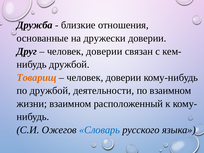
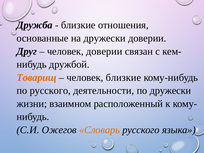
доверии at (123, 77): доверии -> близкие
по дружбой: дружбой -> русского
по взаимном: взаимном -> дружески
Словарь colour: blue -> orange
